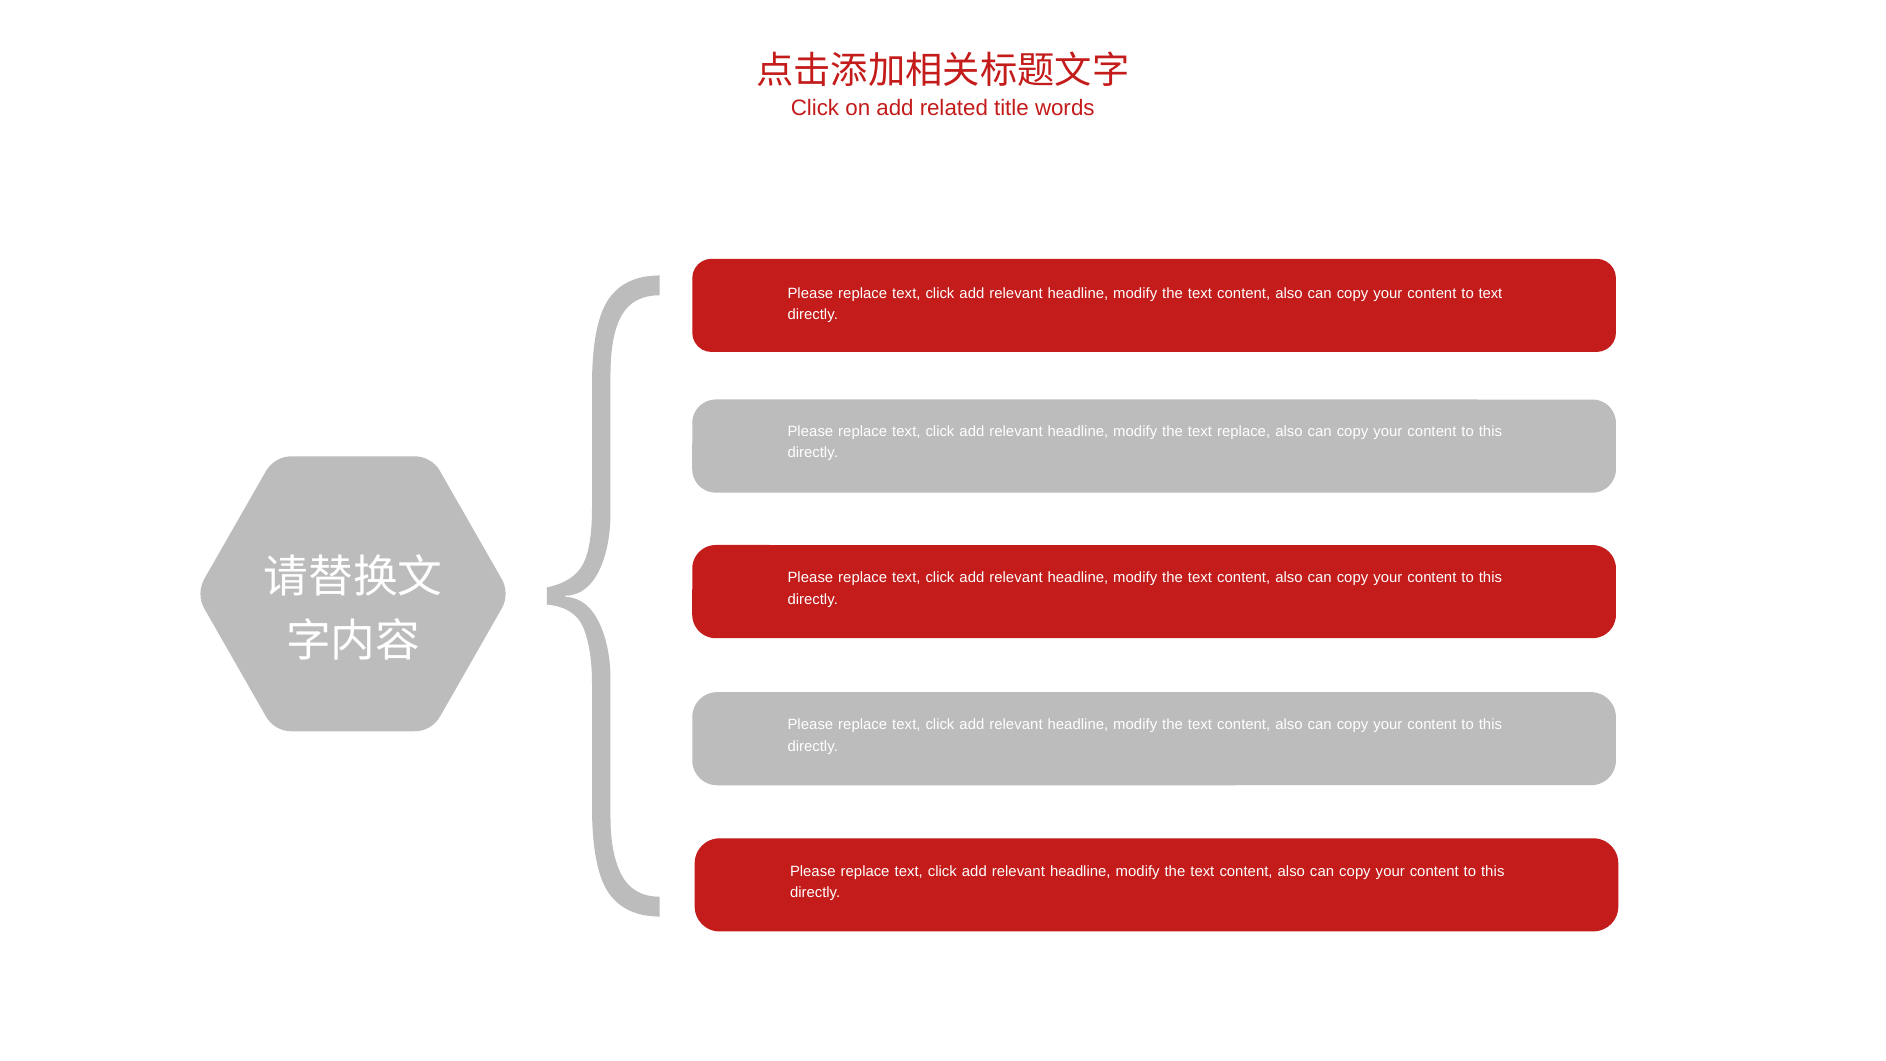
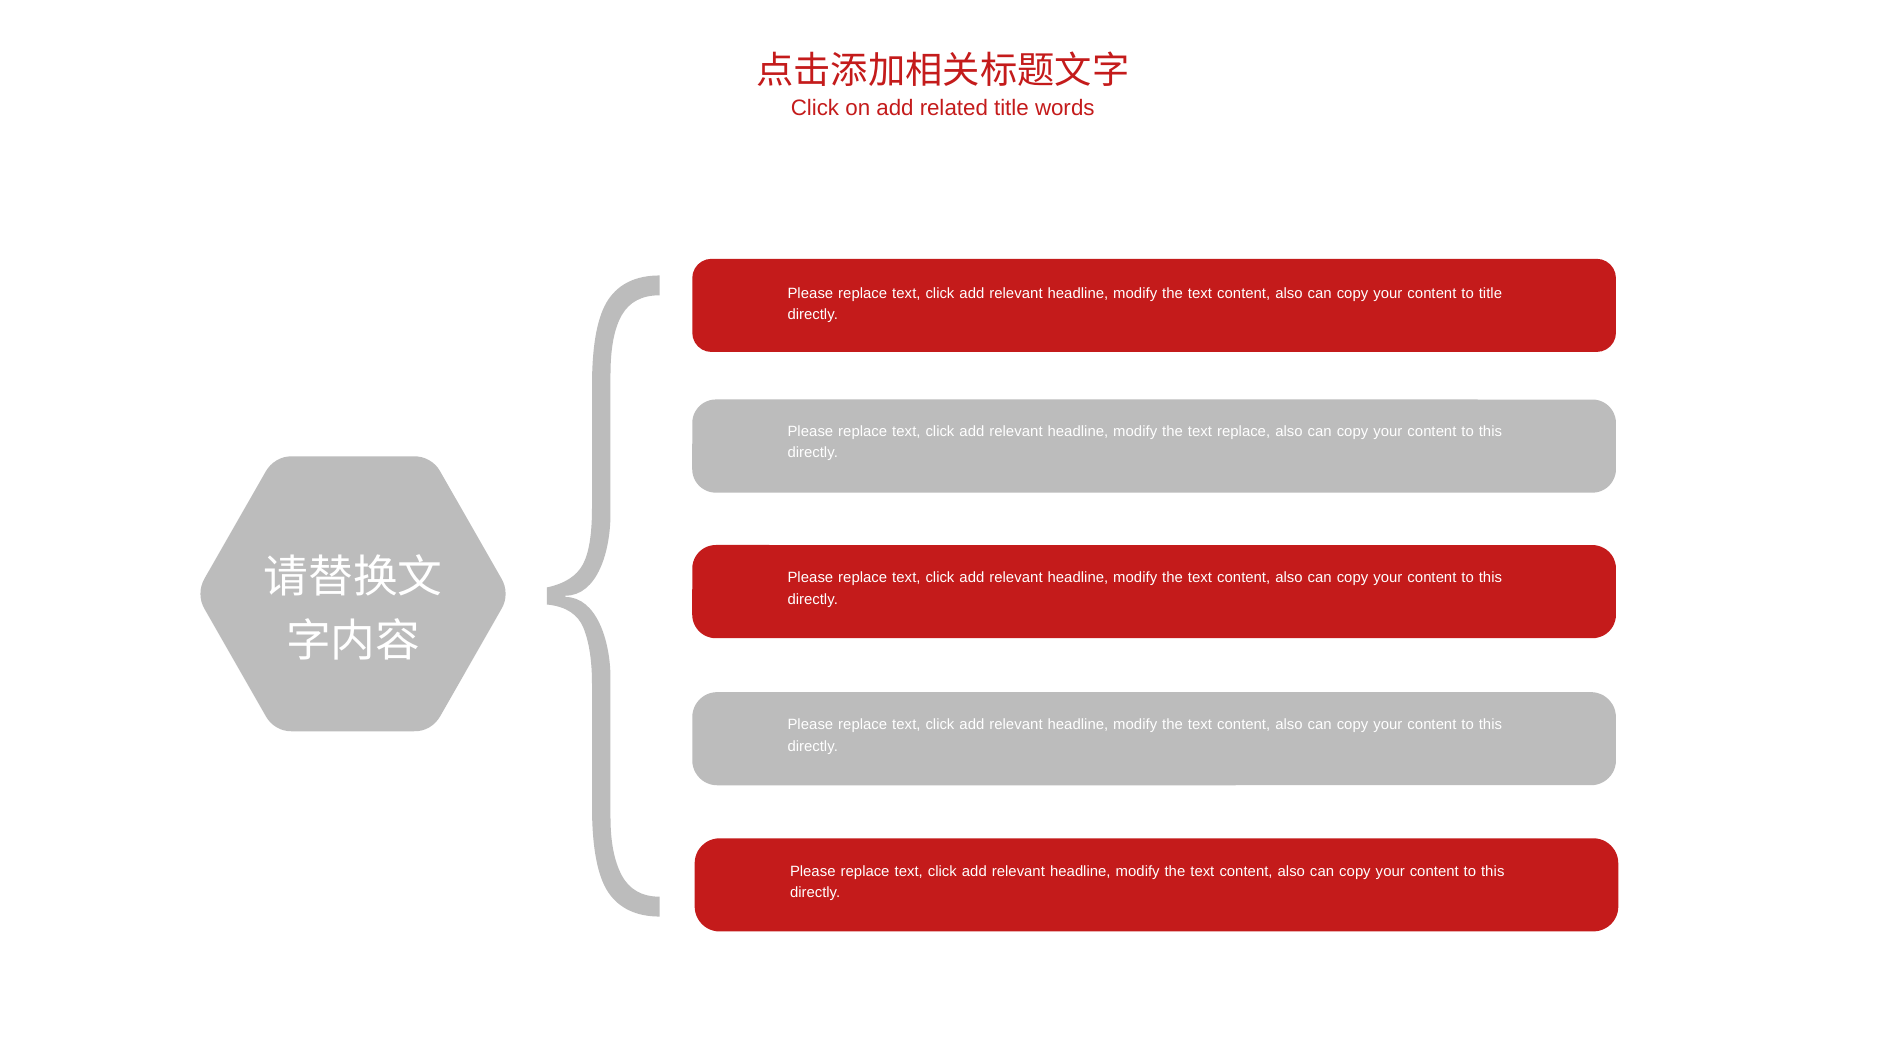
to text: text -> title
